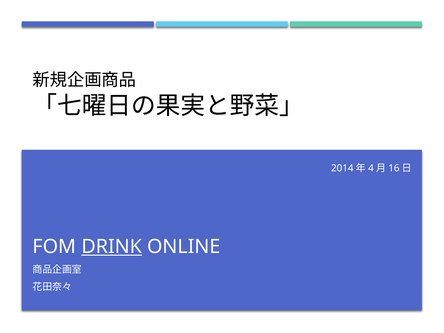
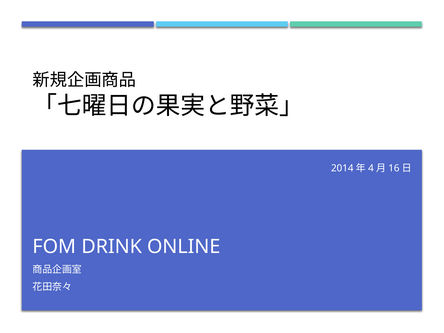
DRINK underline: present -> none
